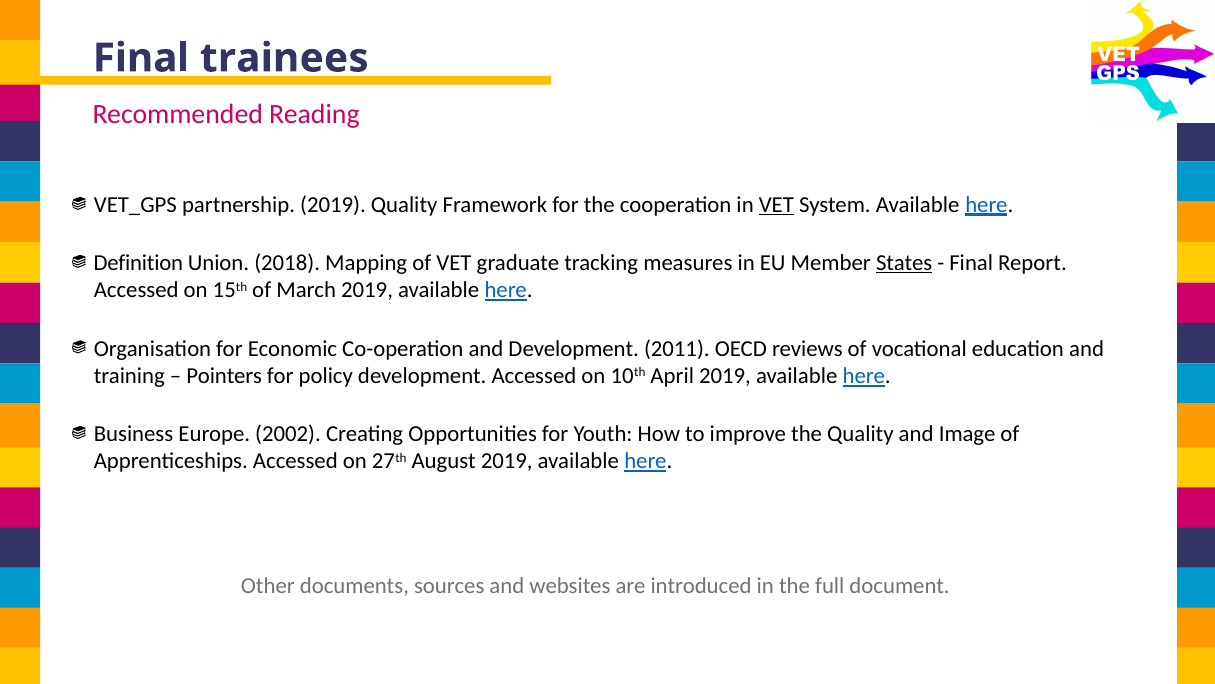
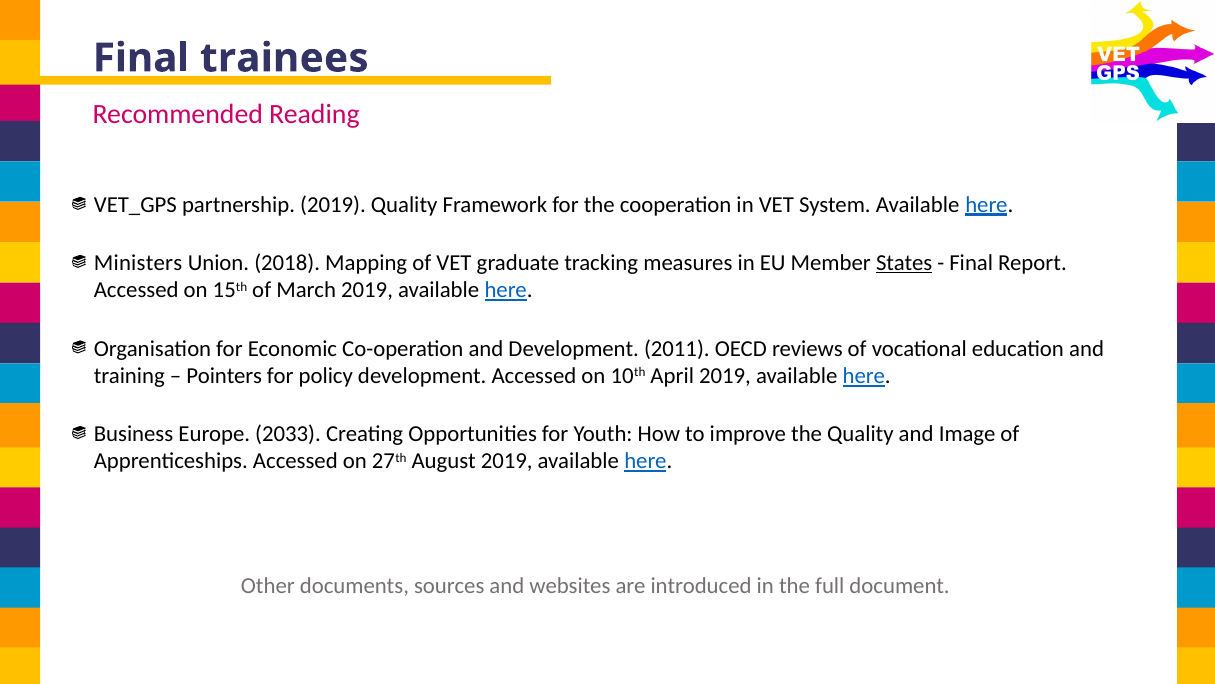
VET at (776, 205) underline: present -> none
Definition: Definition -> Ministers
2002: 2002 -> 2033
